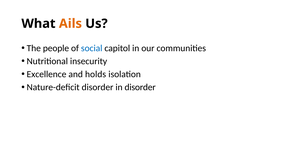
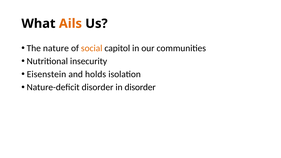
people: people -> nature
social colour: blue -> orange
Excellence: Excellence -> Eisenstein
